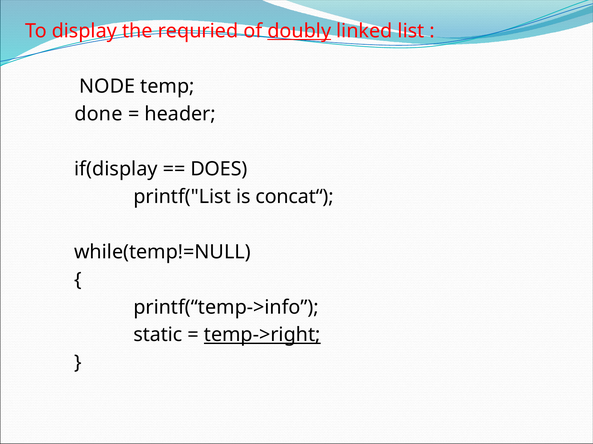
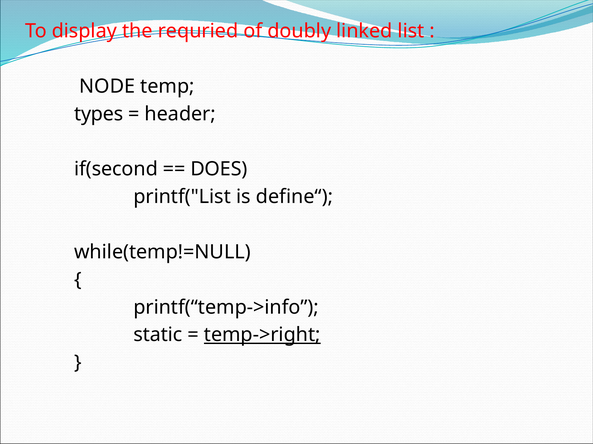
doubly underline: present -> none
done: done -> types
if(display: if(display -> if(second
concat“: concat“ -> define“
